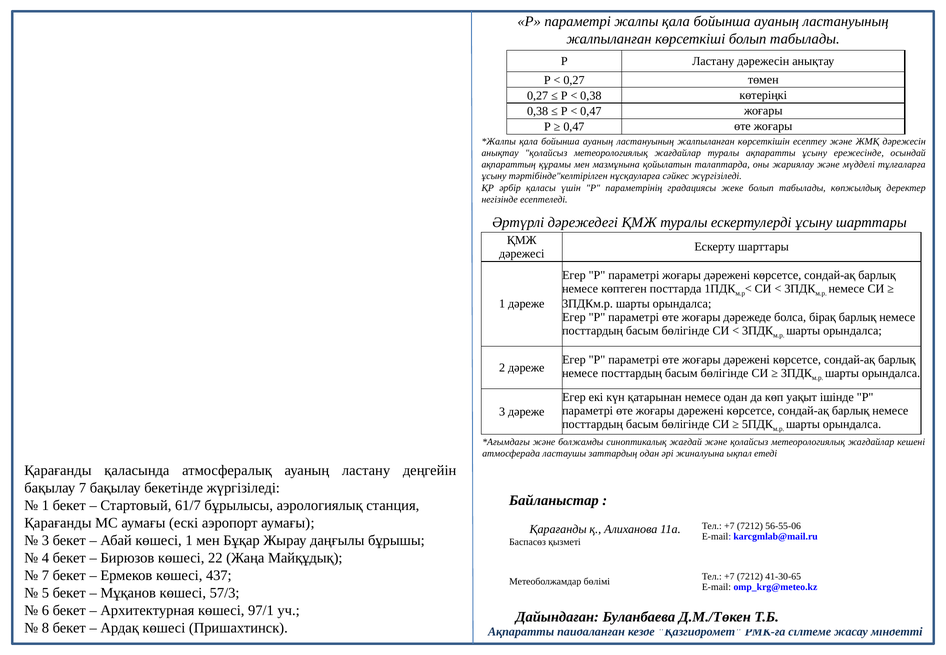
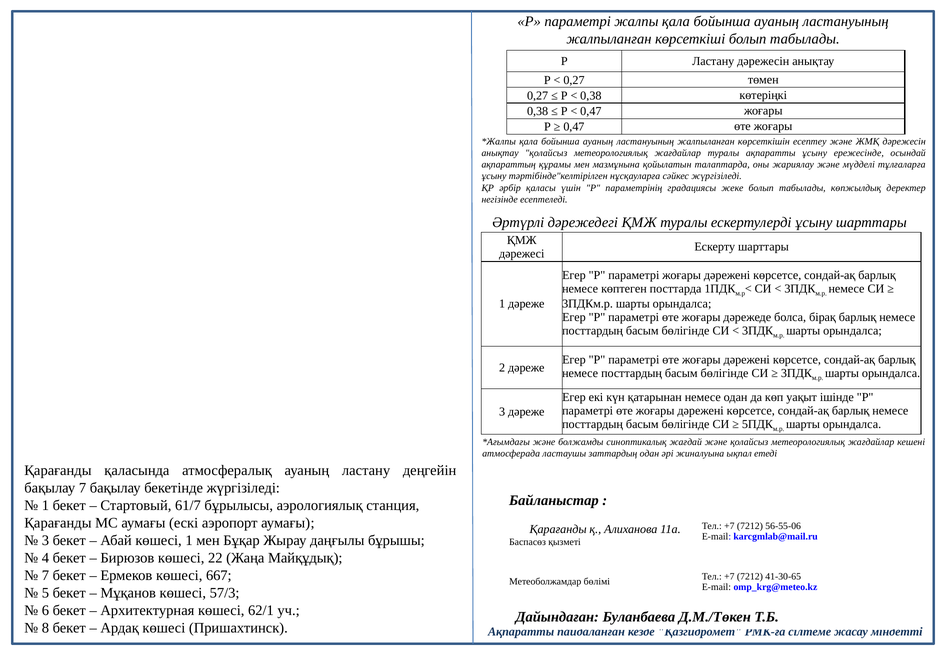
437: 437 -> 667
97/1: 97/1 -> 62/1
